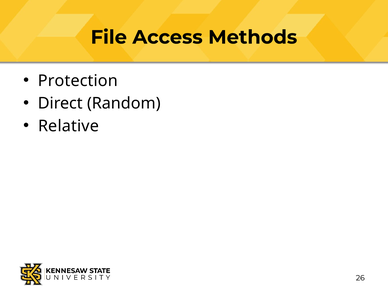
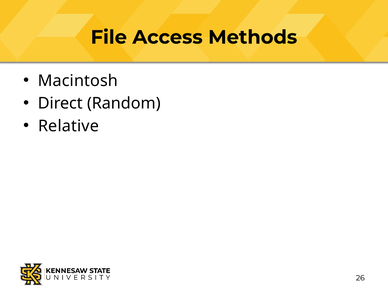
Protection: Protection -> Macintosh
